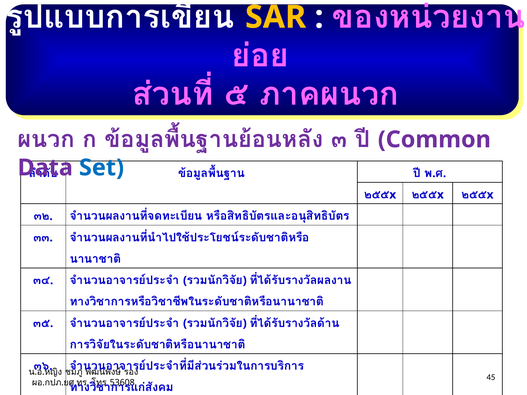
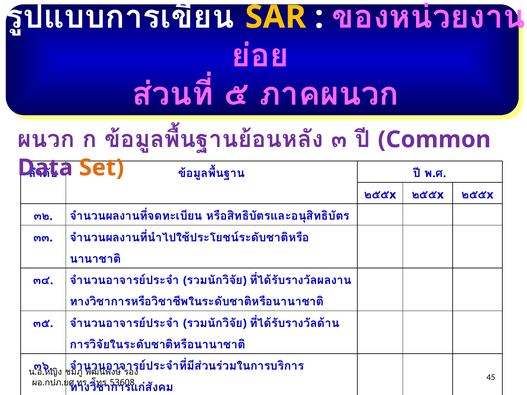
Set colour: blue -> orange
